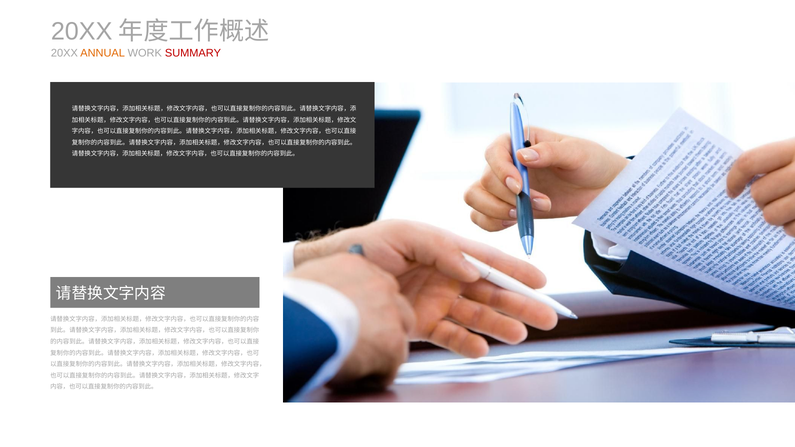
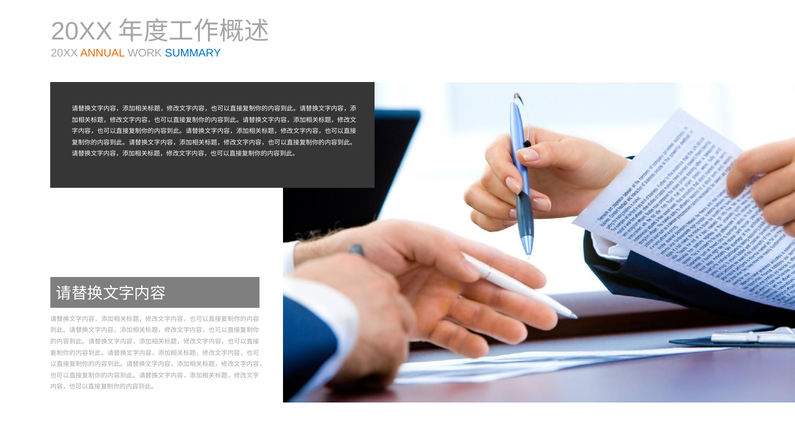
SUMMARY colour: red -> blue
